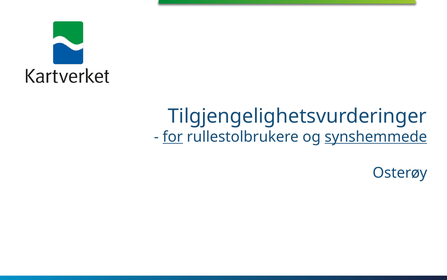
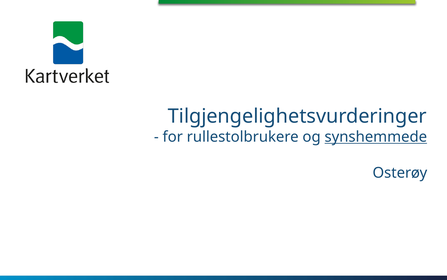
for underline: present -> none
